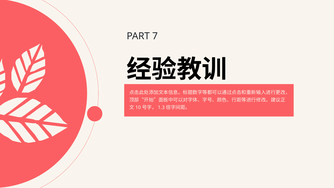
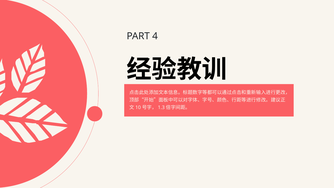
7: 7 -> 4
